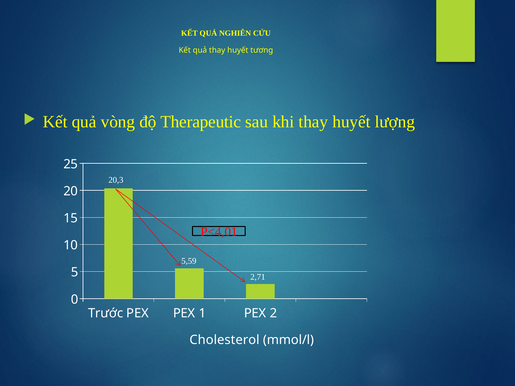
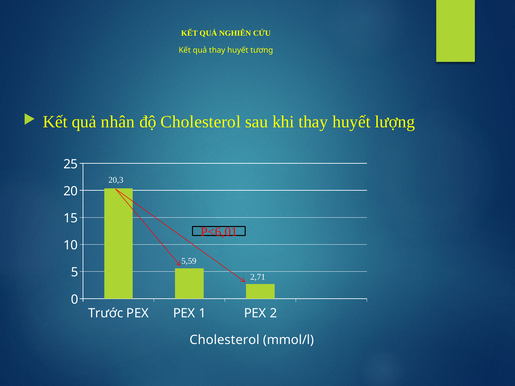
vòng: vòng -> nhân
độ Therapeutic: Therapeutic -> Cholesterol
P<4,01: P<4,01 -> P<6,01
